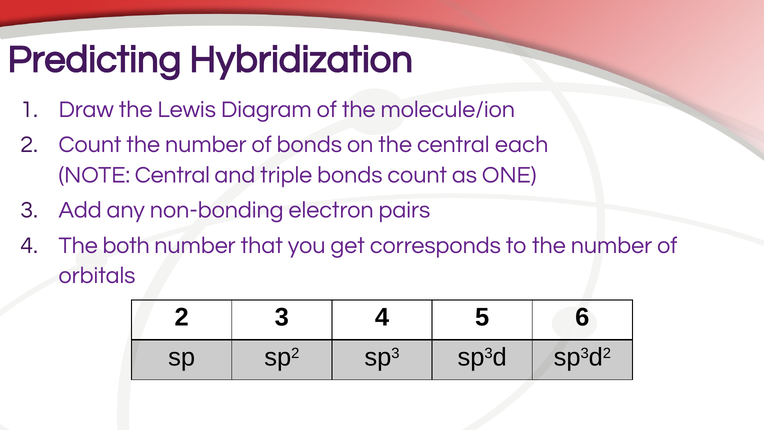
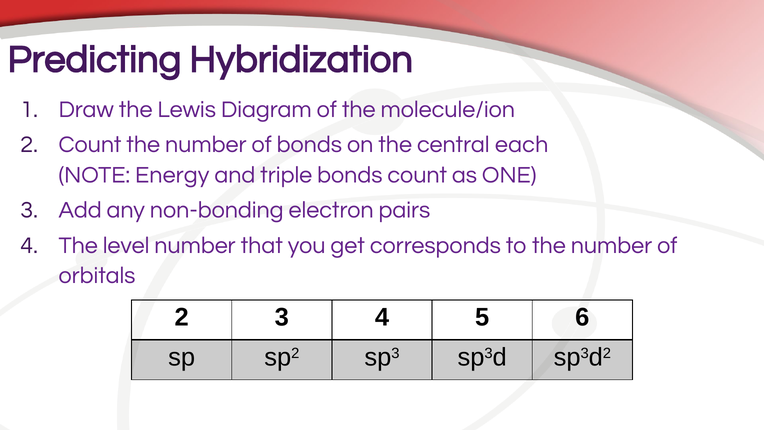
NOTE Central: Central -> Energy
both: both -> level
